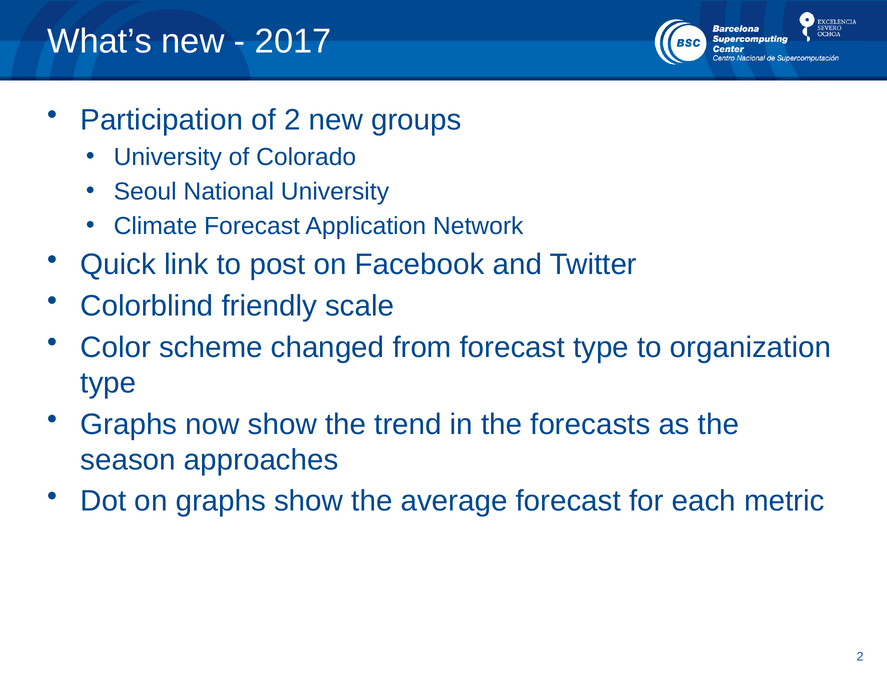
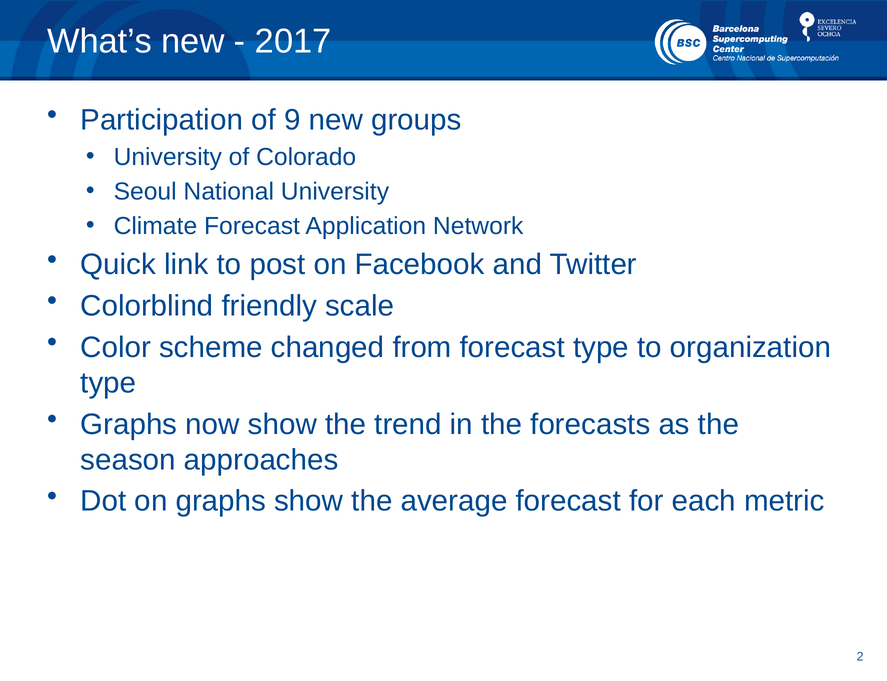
of 2: 2 -> 9
